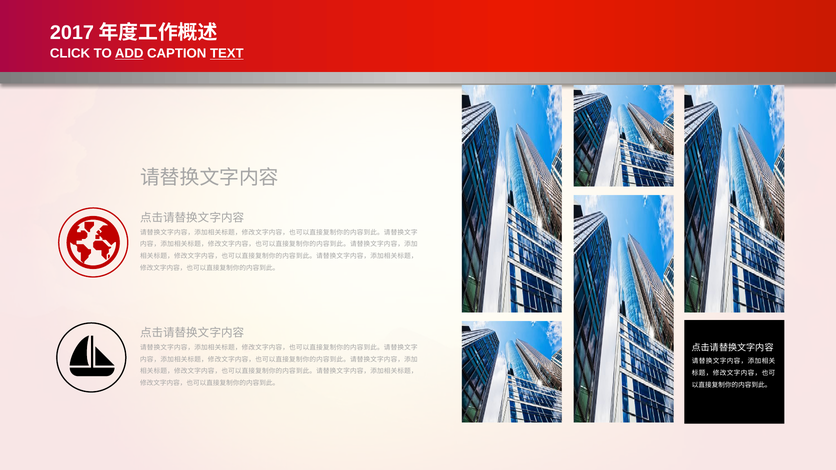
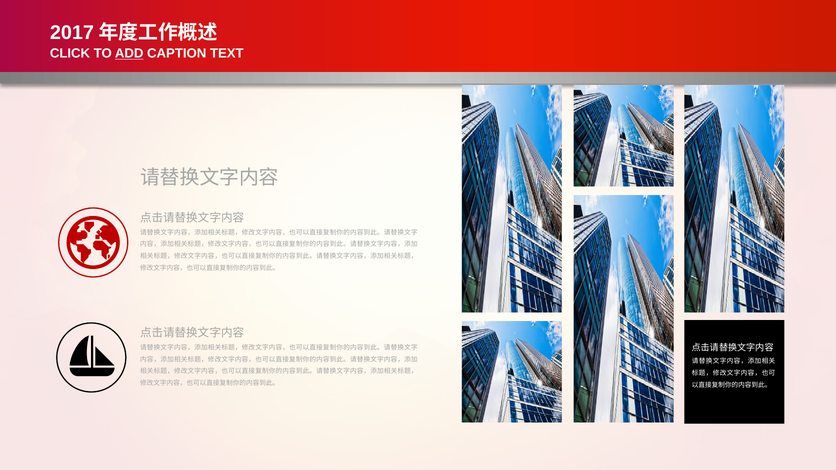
TEXT underline: present -> none
